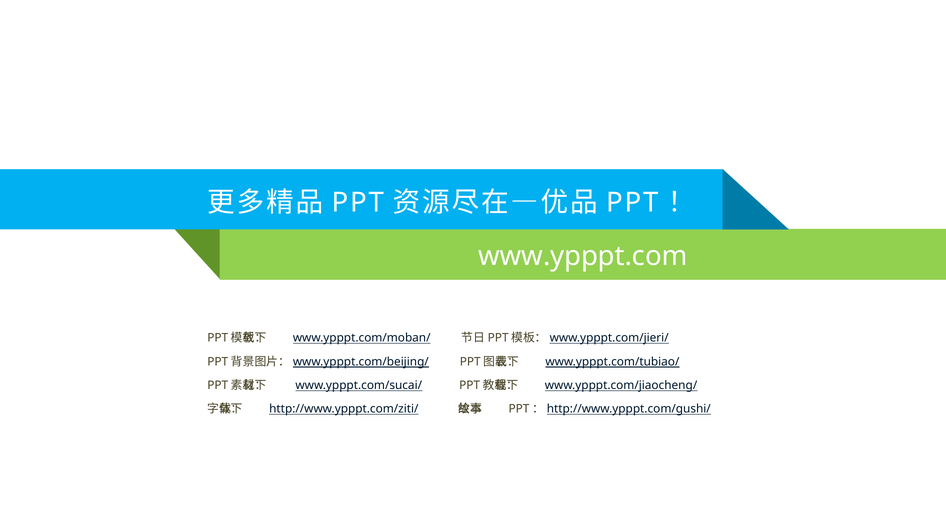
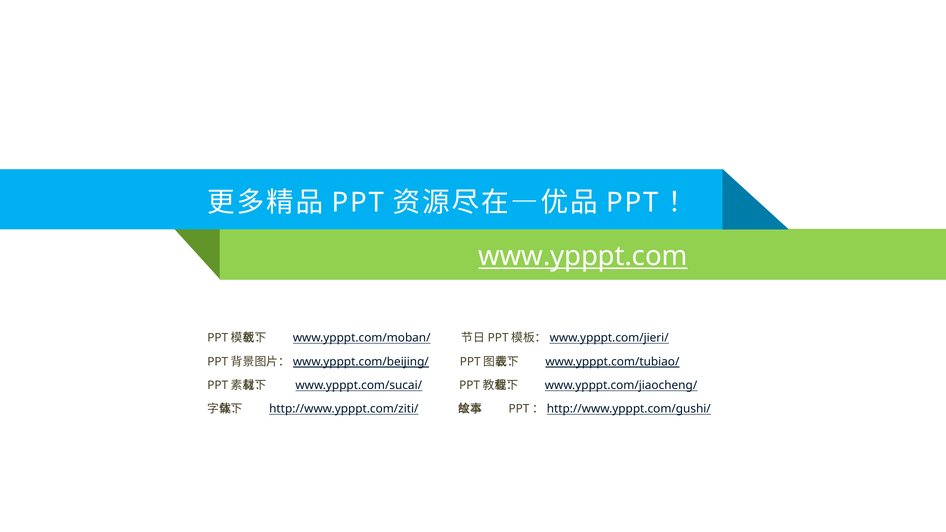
www.ypppt.com underline: none -> present
